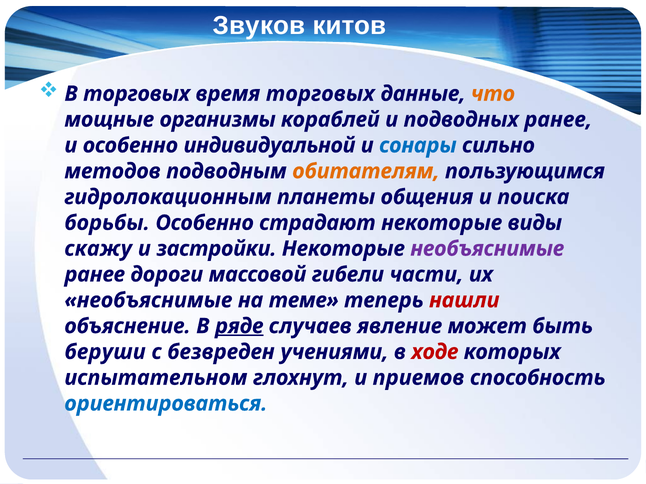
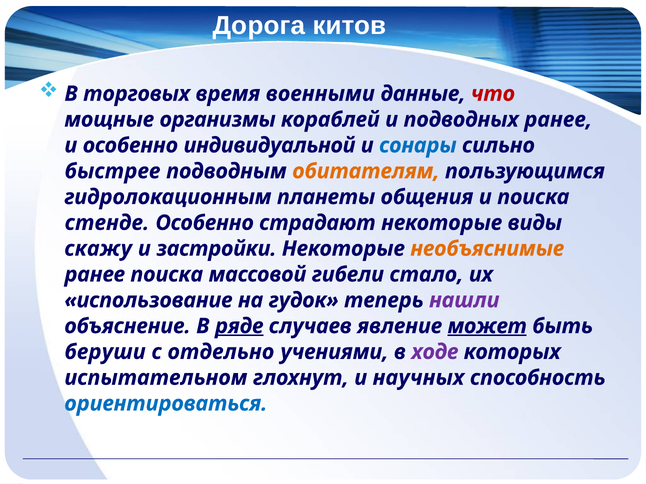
Звуков: Звуков -> Дорога
время торговых: торговых -> военными
что colour: orange -> red
методов: методов -> быстрее
борьбы: борьбы -> стенде
необъяснимые at (487, 249) colour: purple -> orange
ранее дороги: дороги -> поиска
части: части -> стало
необъяснимые at (148, 301): необъяснимые -> использование
теме: теме -> гудок
нашли colour: red -> purple
может underline: none -> present
безвреден: безвреден -> отдельно
ходе colour: red -> purple
приемов: приемов -> научных
